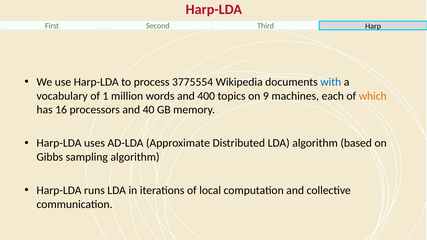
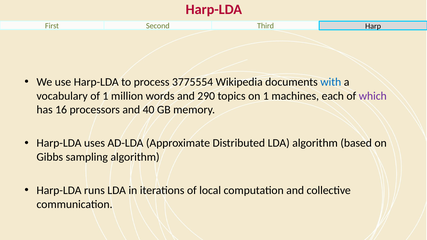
400: 400 -> 290
on 9: 9 -> 1
which colour: orange -> purple
